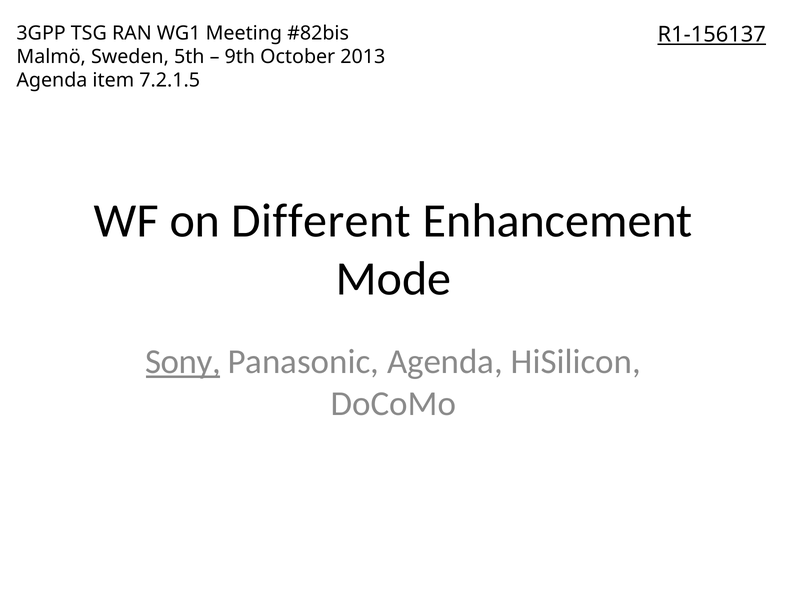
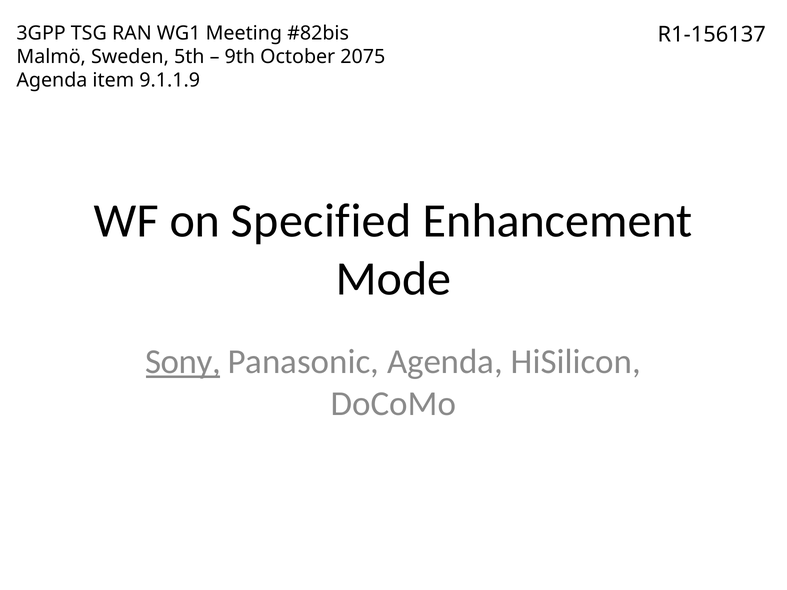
R1-156137 underline: present -> none
2013: 2013 -> 2075
7.2.1.5: 7.2.1.5 -> 9.1.1.9
Different: Different -> Specified
